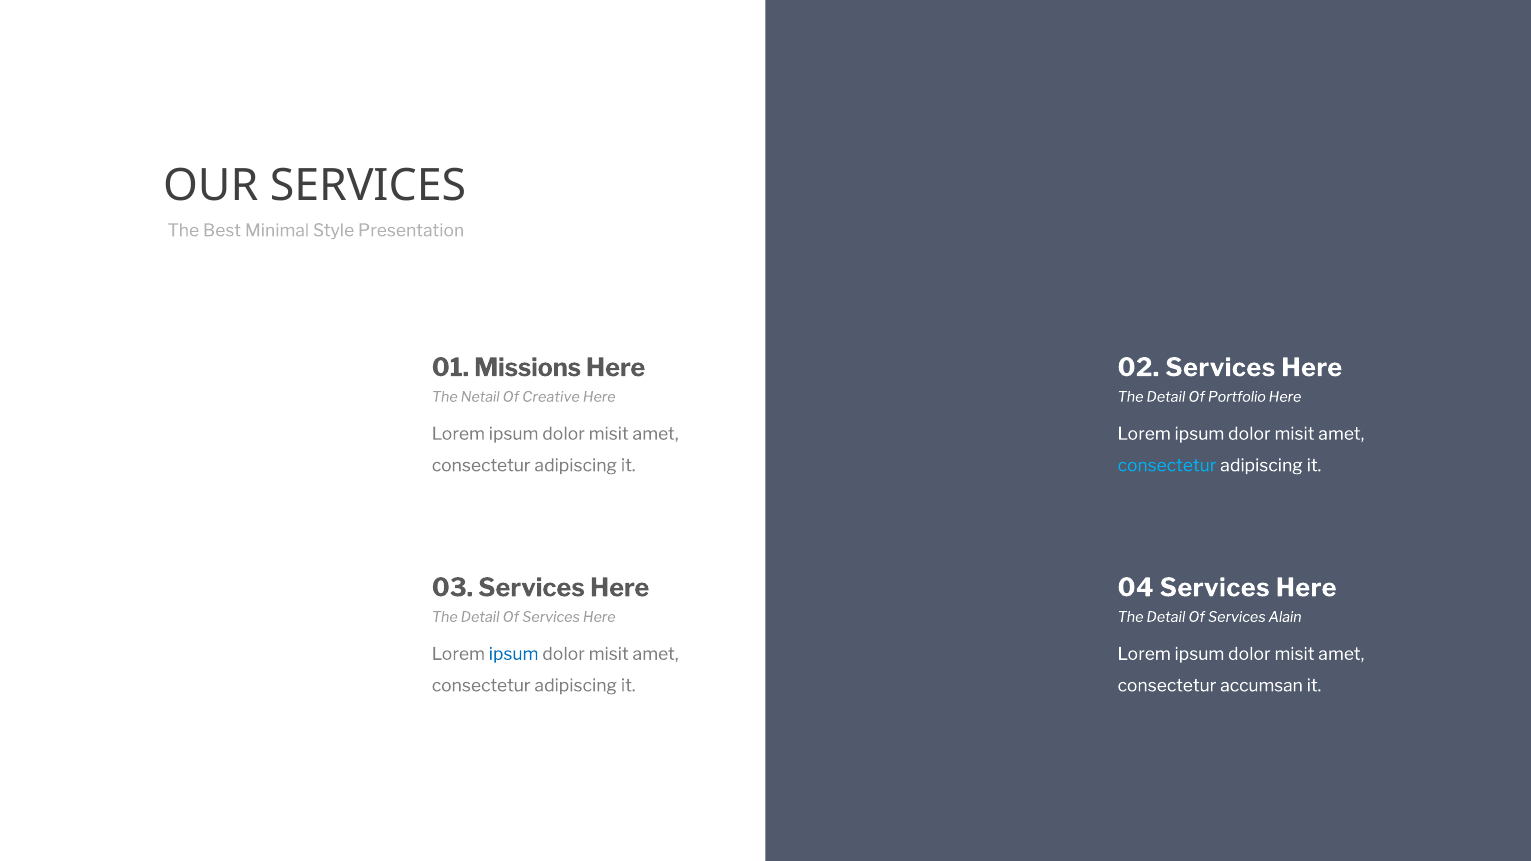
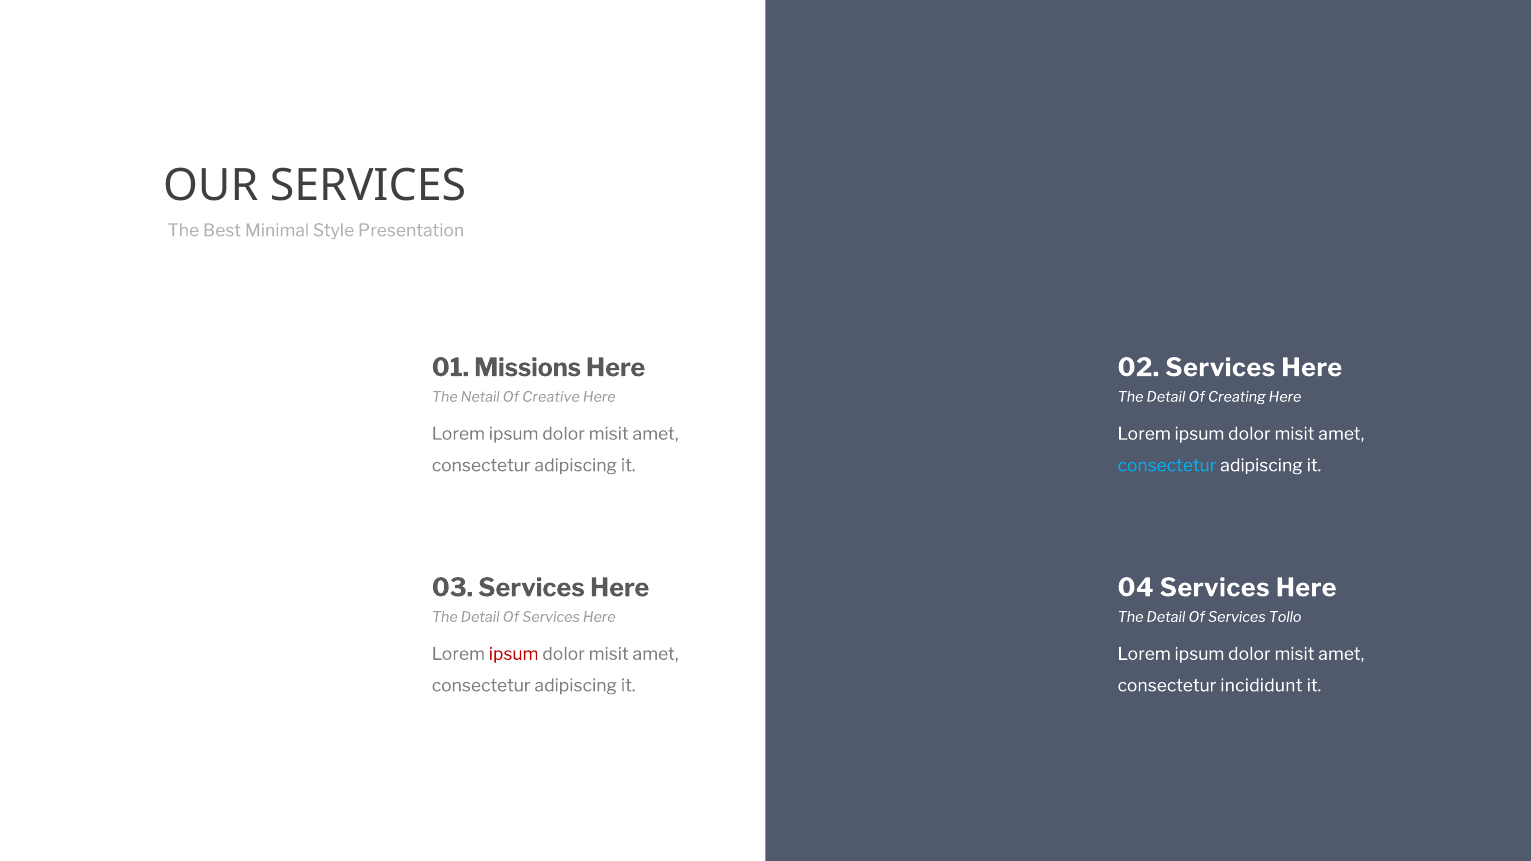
Portfolio: Portfolio -> Creating
Alain: Alain -> Tollo
ipsum at (514, 654) colour: blue -> red
accumsan: accumsan -> incididunt
